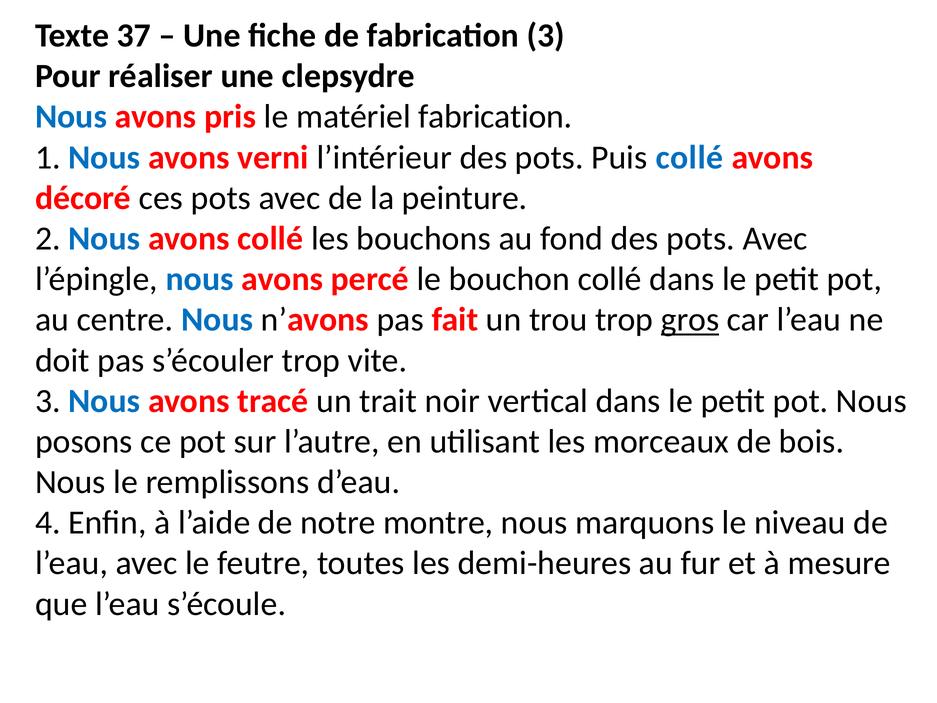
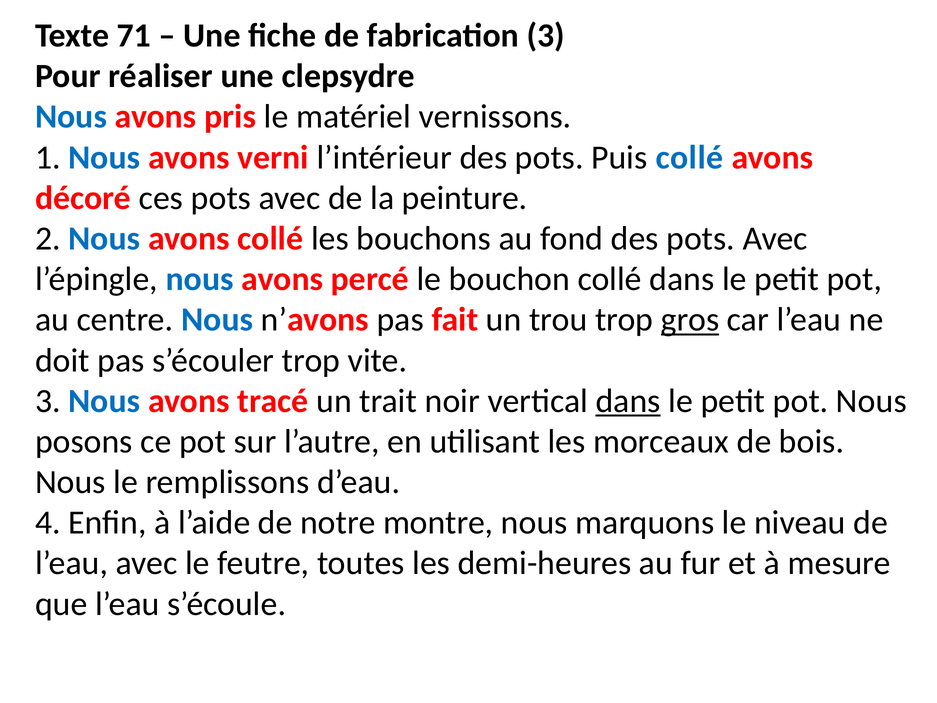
37: 37 -> 71
matériel fabrication: fabrication -> vernissons
dans at (628, 401) underline: none -> present
